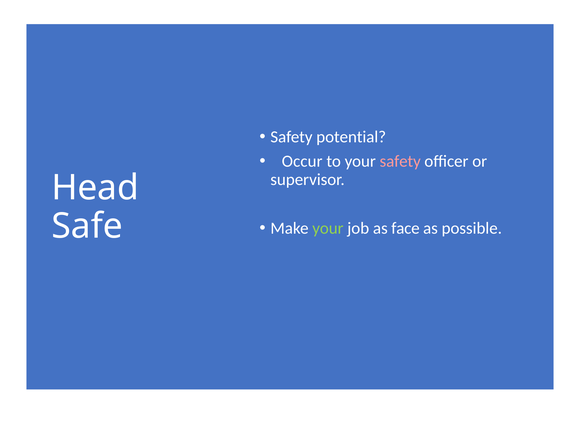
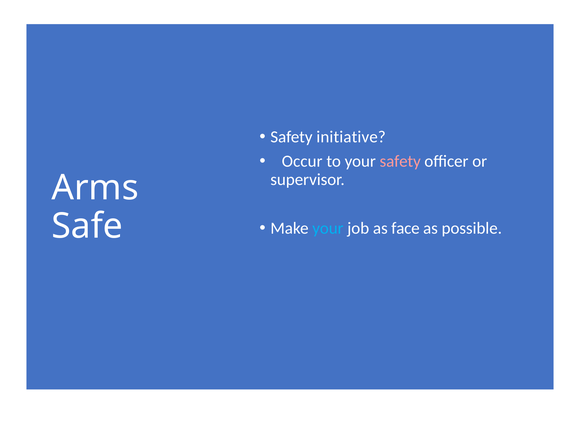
potential: potential -> initiative
Head: Head -> Arms
your at (328, 228) colour: light green -> light blue
